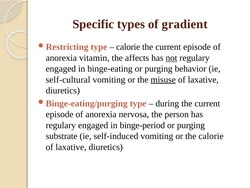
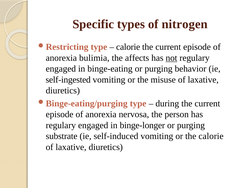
gradient: gradient -> nitrogen
vitamin: vitamin -> bulimia
self-cultural: self-cultural -> self-ingested
misuse underline: present -> none
binge-period: binge-period -> binge-longer
